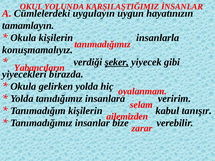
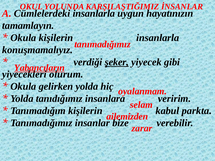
Cümlelerdeki uygulayın: uygulayın -> insanlarla
Yabancıların underline: none -> present
birazda: birazda -> olurum
tanışır: tanışır -> parkta
